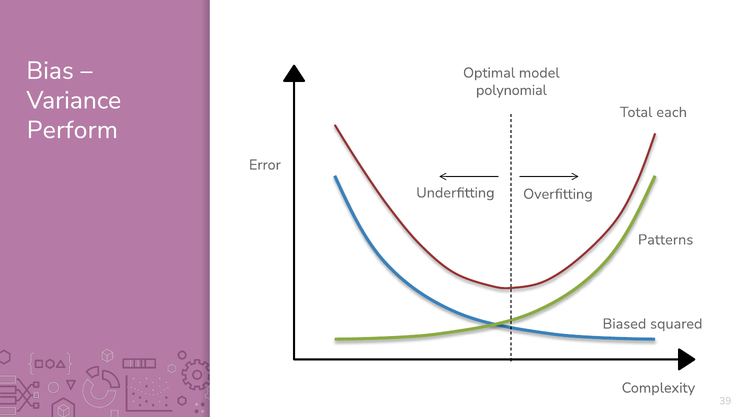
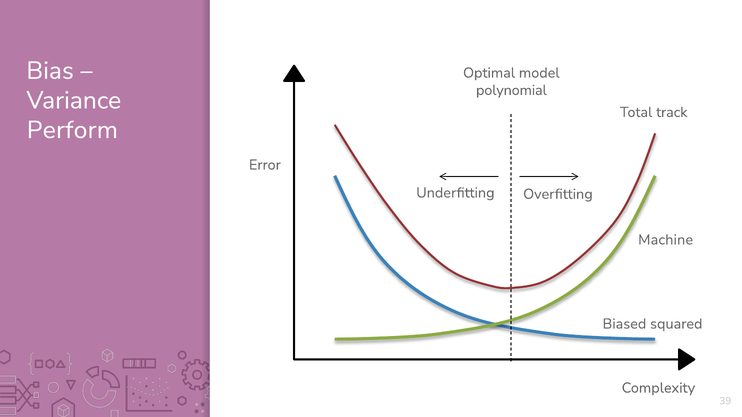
each: each -> track
Patterns: Patterns -> Machine
